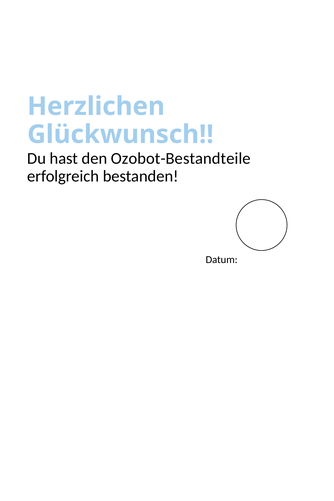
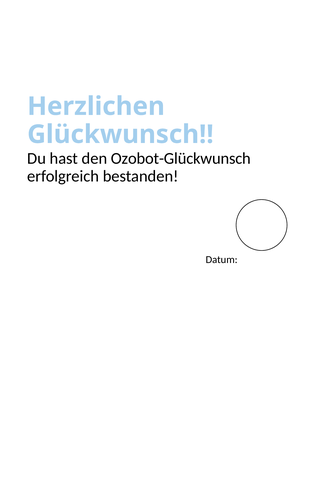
Ozobot-Bestandteile: Ozobot-Bestandteile -> Ozobot-Glückwunsch
